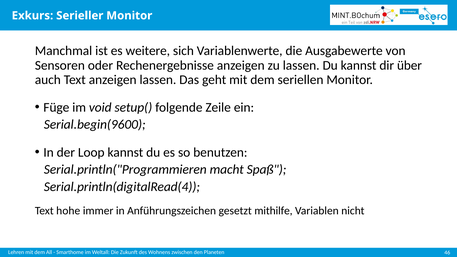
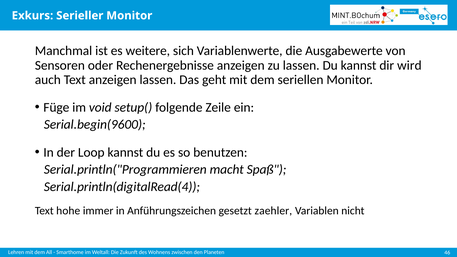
über: über -> wird
mithilfe: mithilfe -> zaehler
